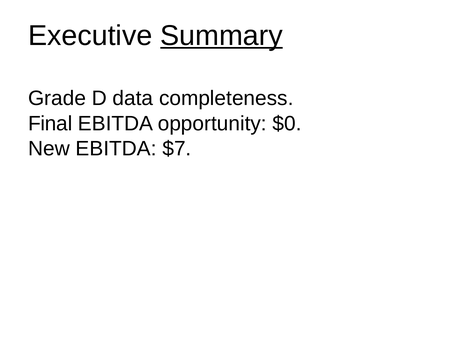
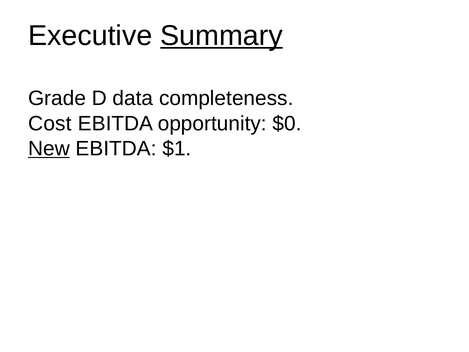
Final: Final -> Cost
New underline: none -> present
$7: $7 -> $1
